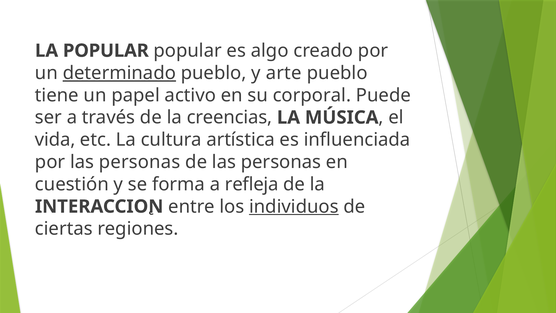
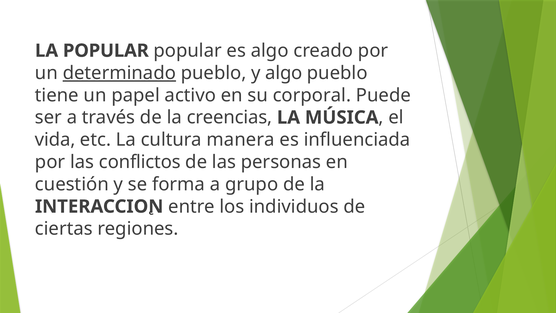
y arte: arte -> algo
artística: artística -> manera
por las personas: personas -> conflictos
refleja: refleja -> grupo
individuos underline: present -> none
